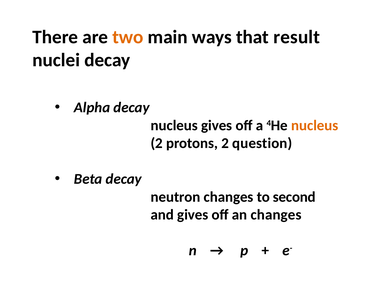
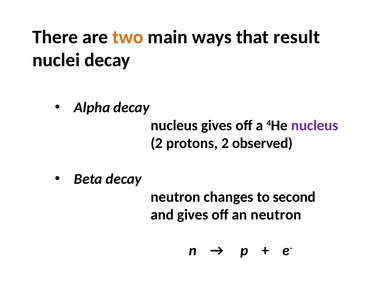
nucleus at (315, 125) colour: orange -> purple
question: question -> observed
an changes: changes -> neutron
